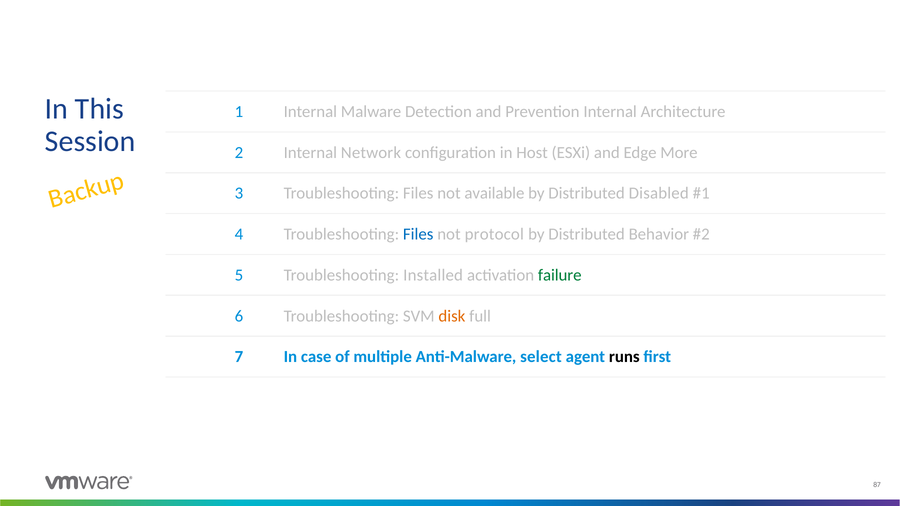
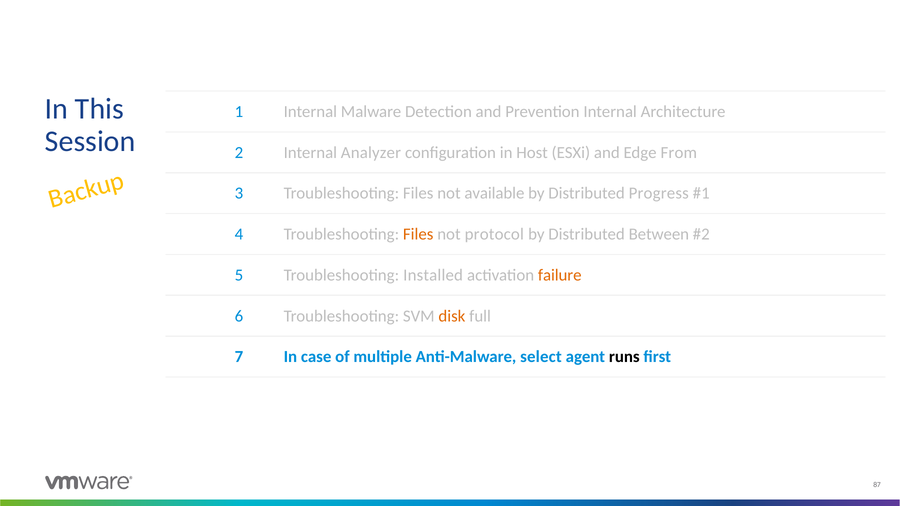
Network: Network -> Analyzer
More: More -> From
Disabled: Disabled -> Progress
Files at (418, 234) colour: blue -> orange
Behavior: Behavior -> Between
failure colour: green -> orange
